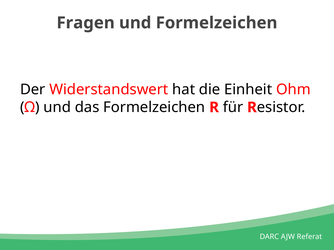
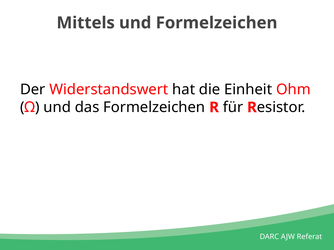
Fragen: Fragen -> Mittels
